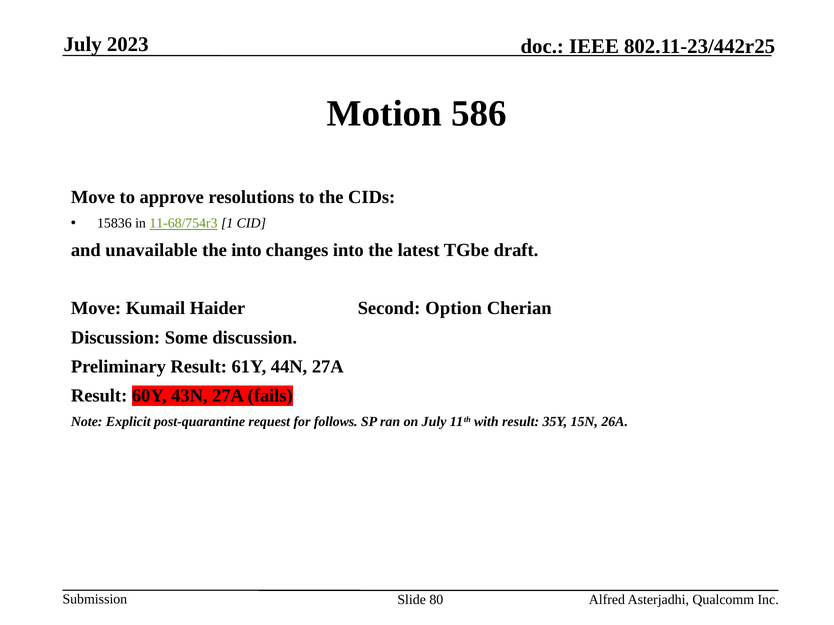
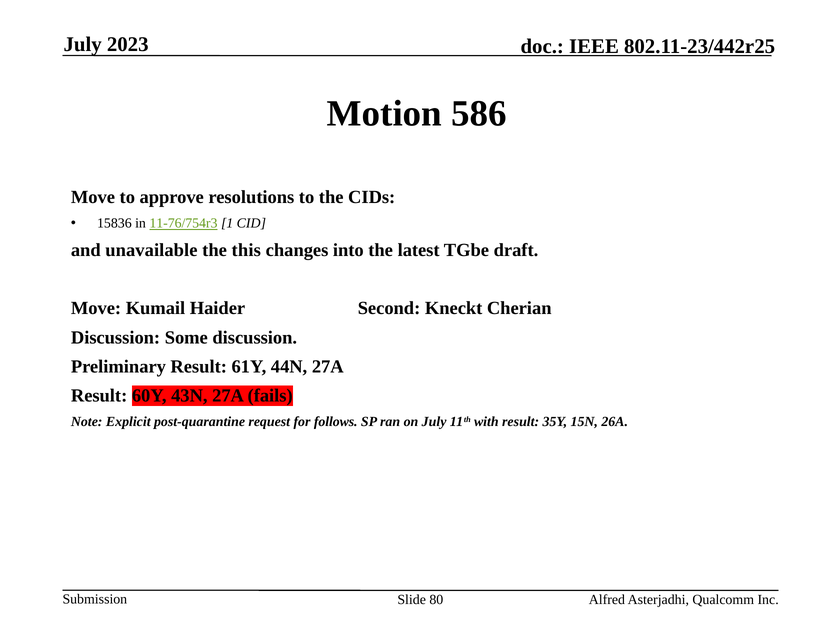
11-68/754r3: 11-68/754r3 -> 11-76/754r3
the into: into -> this
Option: Option -> Kneckt
